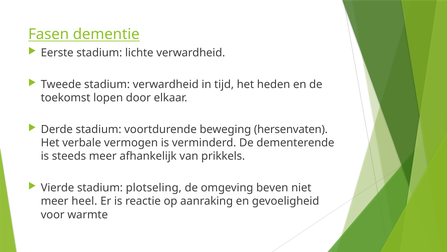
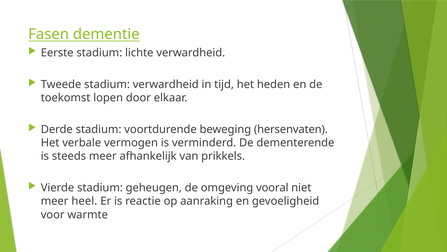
plotseling: plotseling -> geheugen
beven: beven -> vooral
